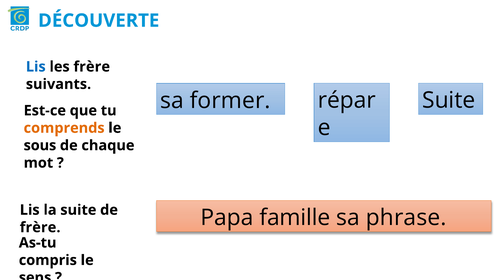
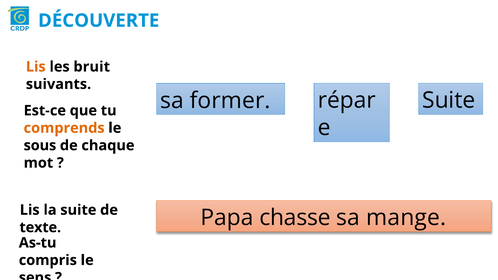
Lis at (36, 67) colour: blue -> orange
les frère: frère -> bruit
frère at (40, 228): frère -> texte
famille: famille -> chasse
phrase: phrase -> mange
